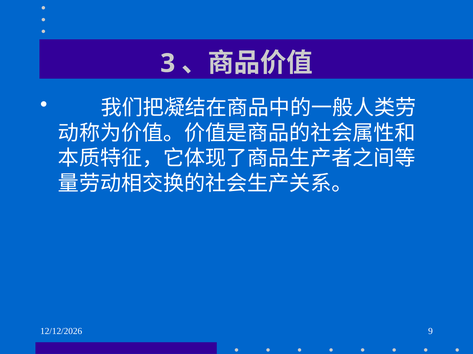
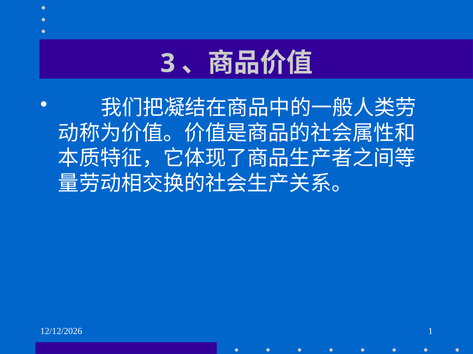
9: 9 -> 1
